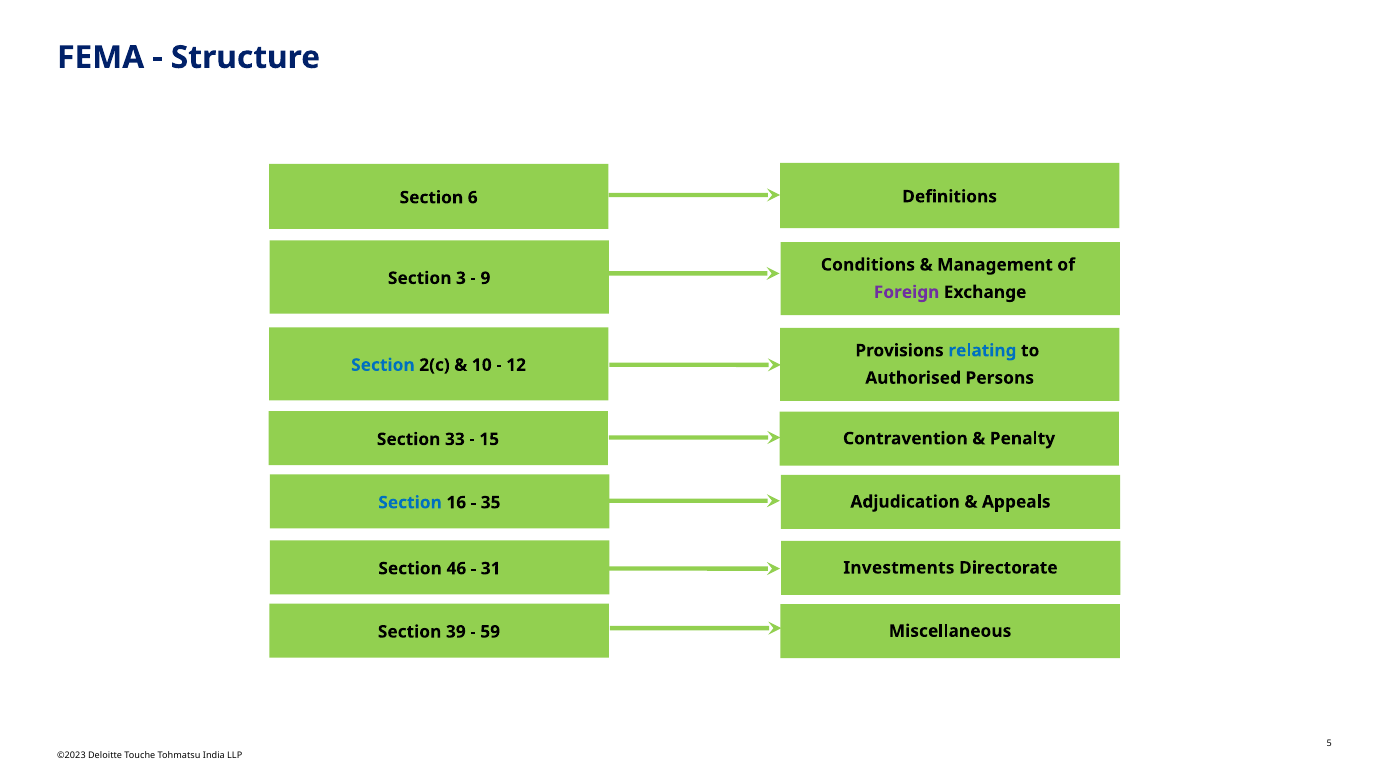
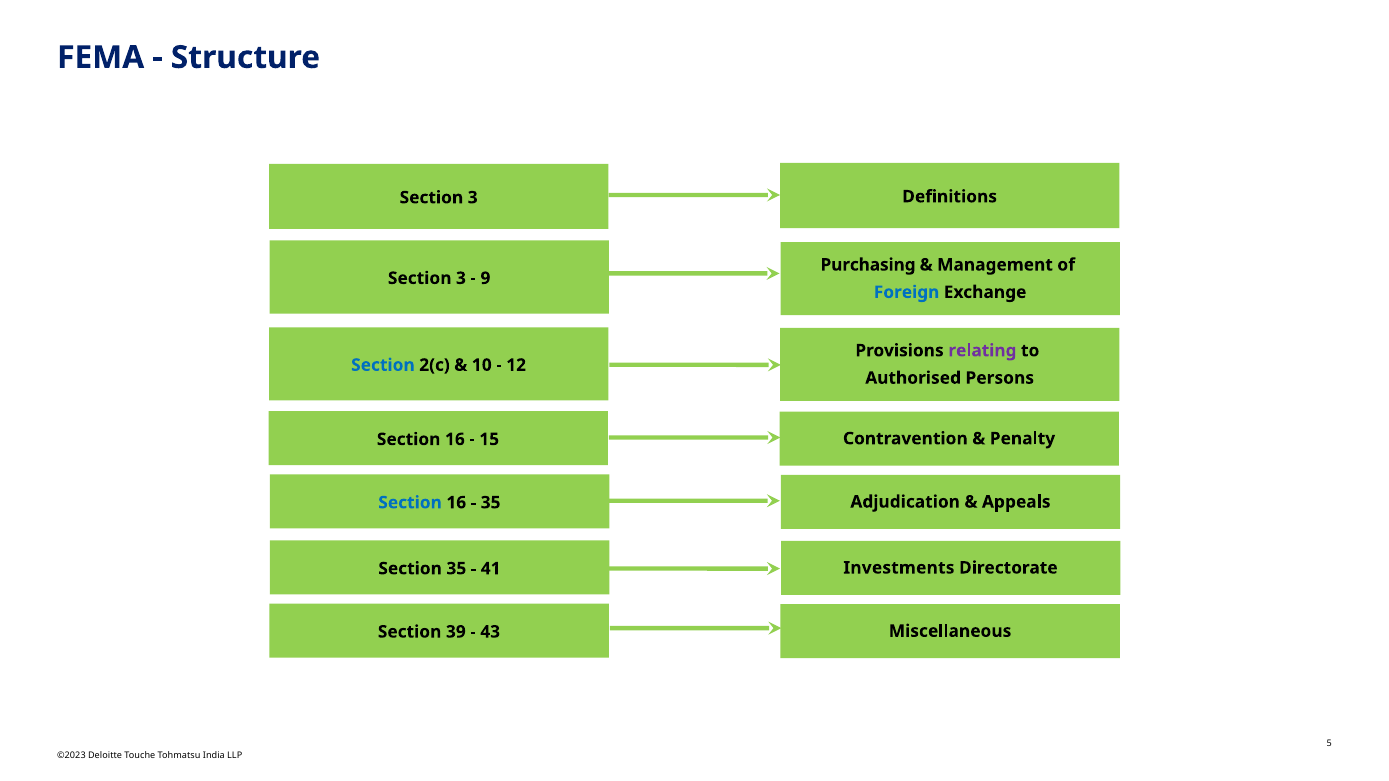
6 at (473, 198): 6 -> 3
Conditions: Conditions -> Purchasing
Foreign colour: purple -> blue
relating colour: blue -> purple
33 at (455, 440): 33 -> 16
Section 46: 46 -> 35
31: 31 -> 41
59: 59 -> 43
